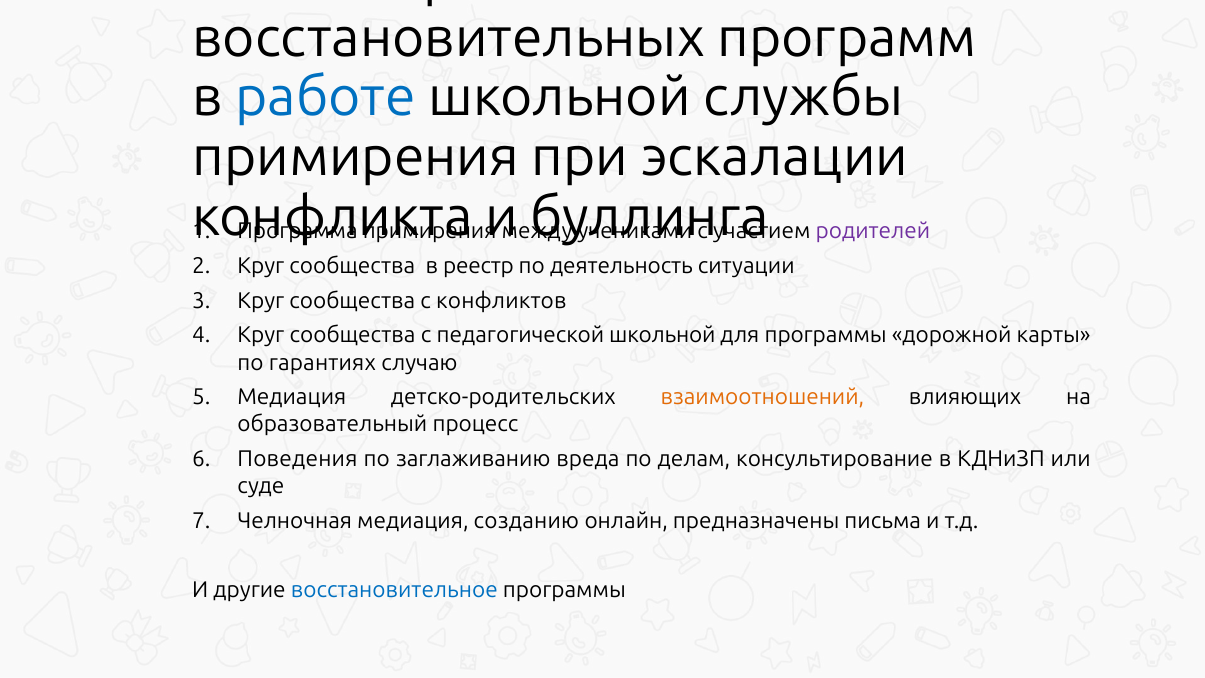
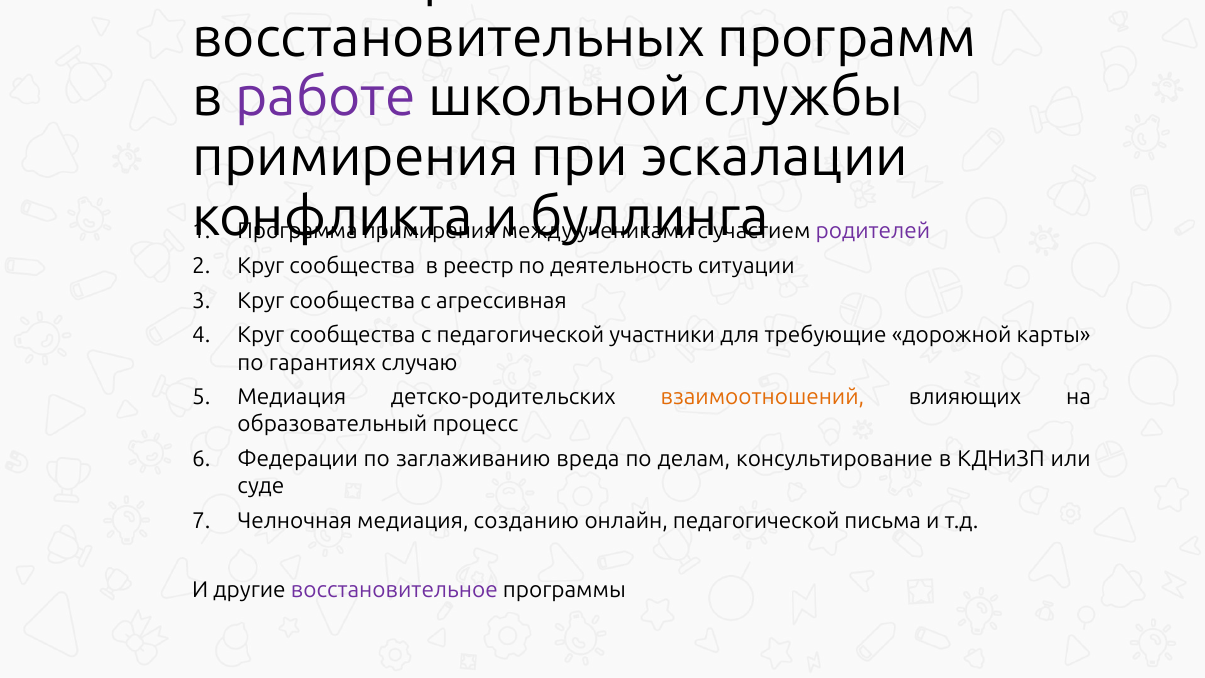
работе colour: blue -> purple
конфликтов: конфликтов -> агрессивная
педагогической школьной: школьной -> участники
для программы: программы -> требующие
Поведения: Поведения -> Федерации
онлайн предназначены: предназначены -> педагогической
восстановительное colour: blue -> purple
